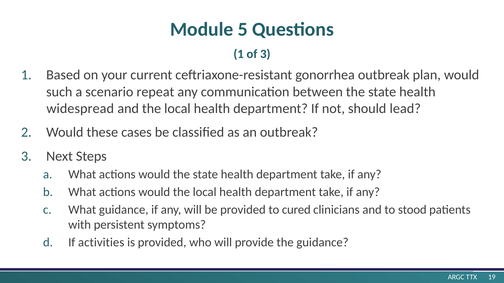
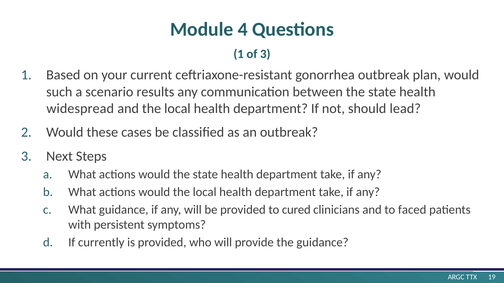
5: 5 -> 4
repeat: repeat -> results
stood: stood -> faced
activities: activities -> currently
